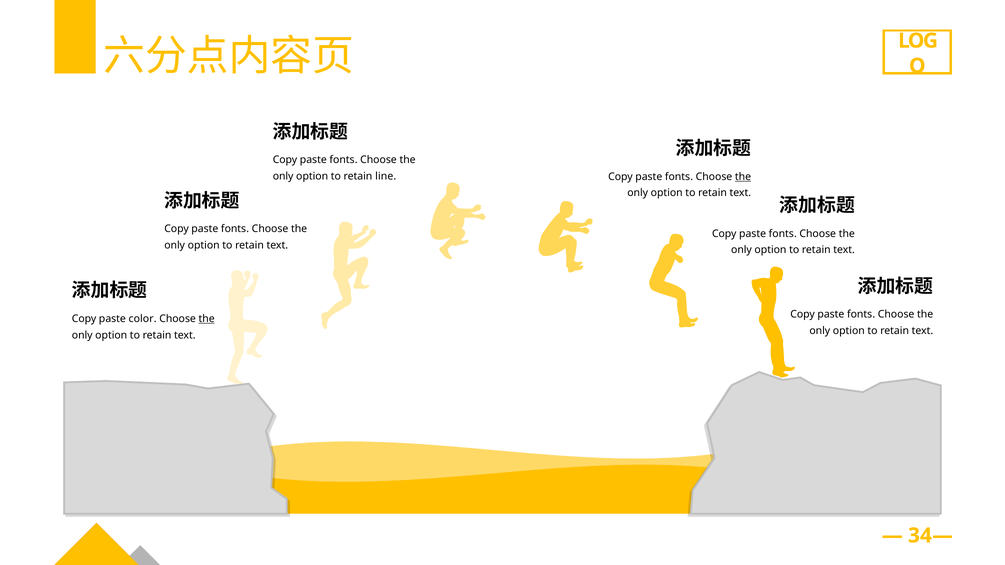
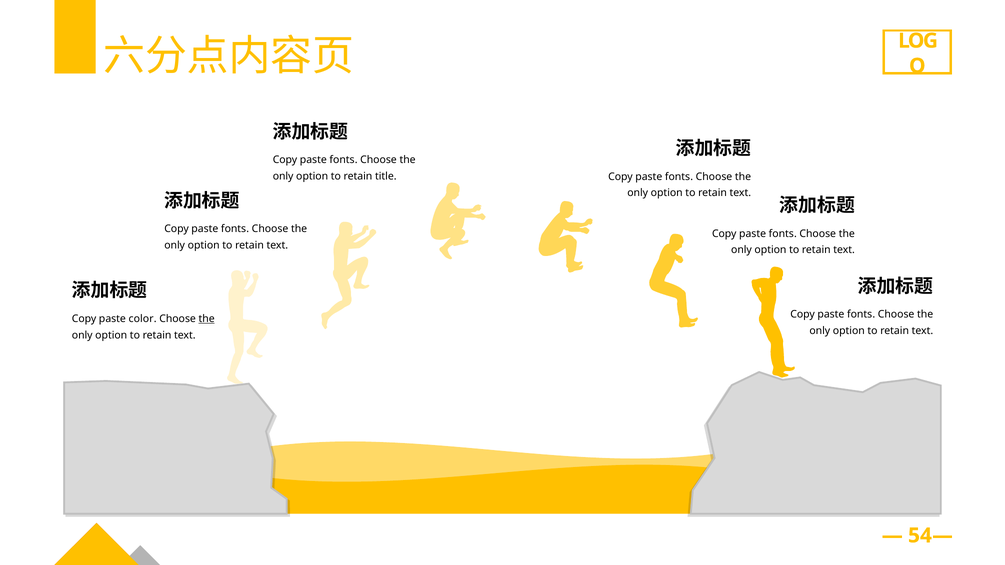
line: line -> title
the at (743, 177) underline: present -> none
34—: 34— -> 54—
